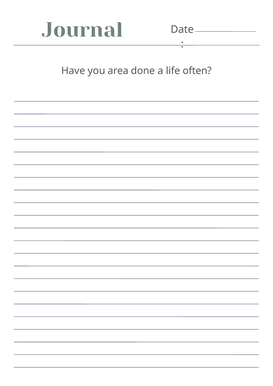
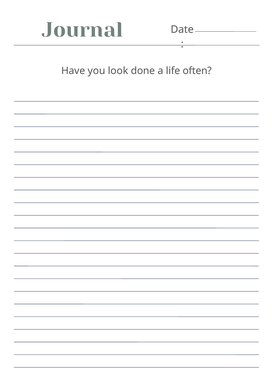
area: area -> look
